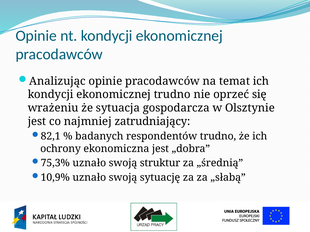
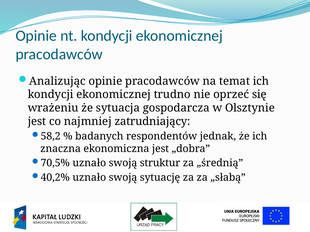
82,1: 82,1 -> 58,2
respondentów trudno: trudno -> jednak
ochrony: ochrony -> znaczna
75,3%: 75,3% -> 70,5%
10,9%: 10,9% -> 40,2%
